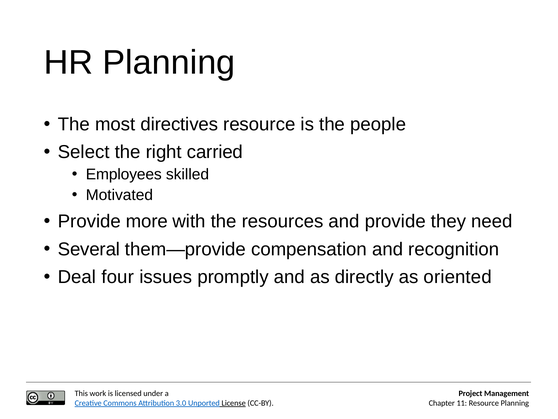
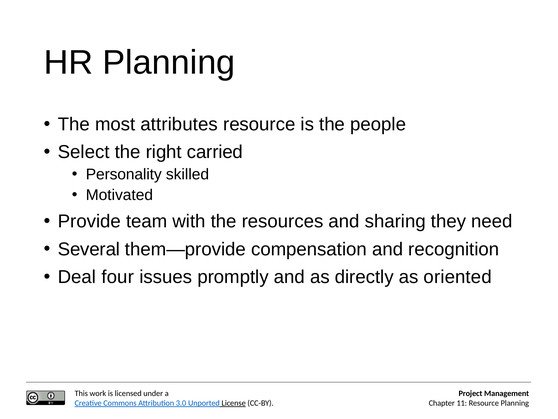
directives: directives -> attributes
Employees: Employees -> Personality
more: more -> team
and provide: provide -> sharing
